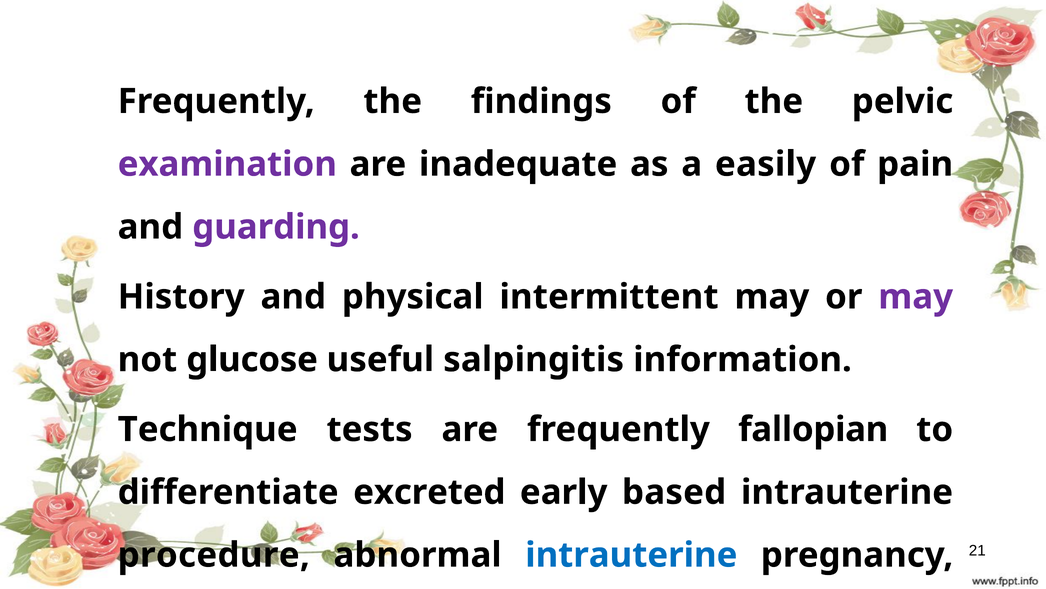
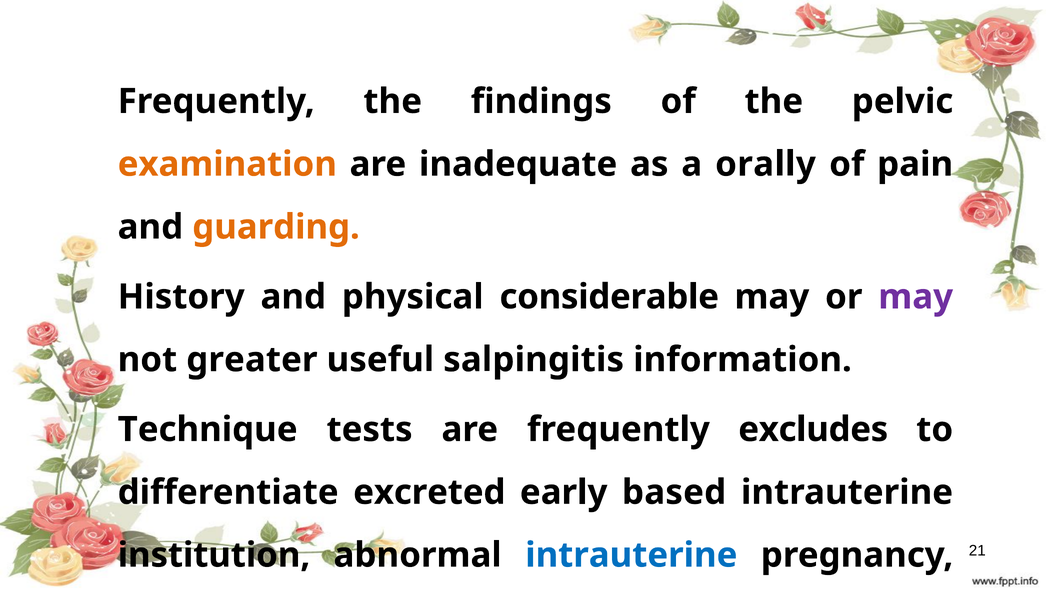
examination colour: purple -> orange
easily: easily -> orally
guarding colour: purple -> orange
intermittent: intermittent -> considerable
glucose: glucose -> greater
fallopian: fallopian -> excludes
procedure: procedure -> institution
